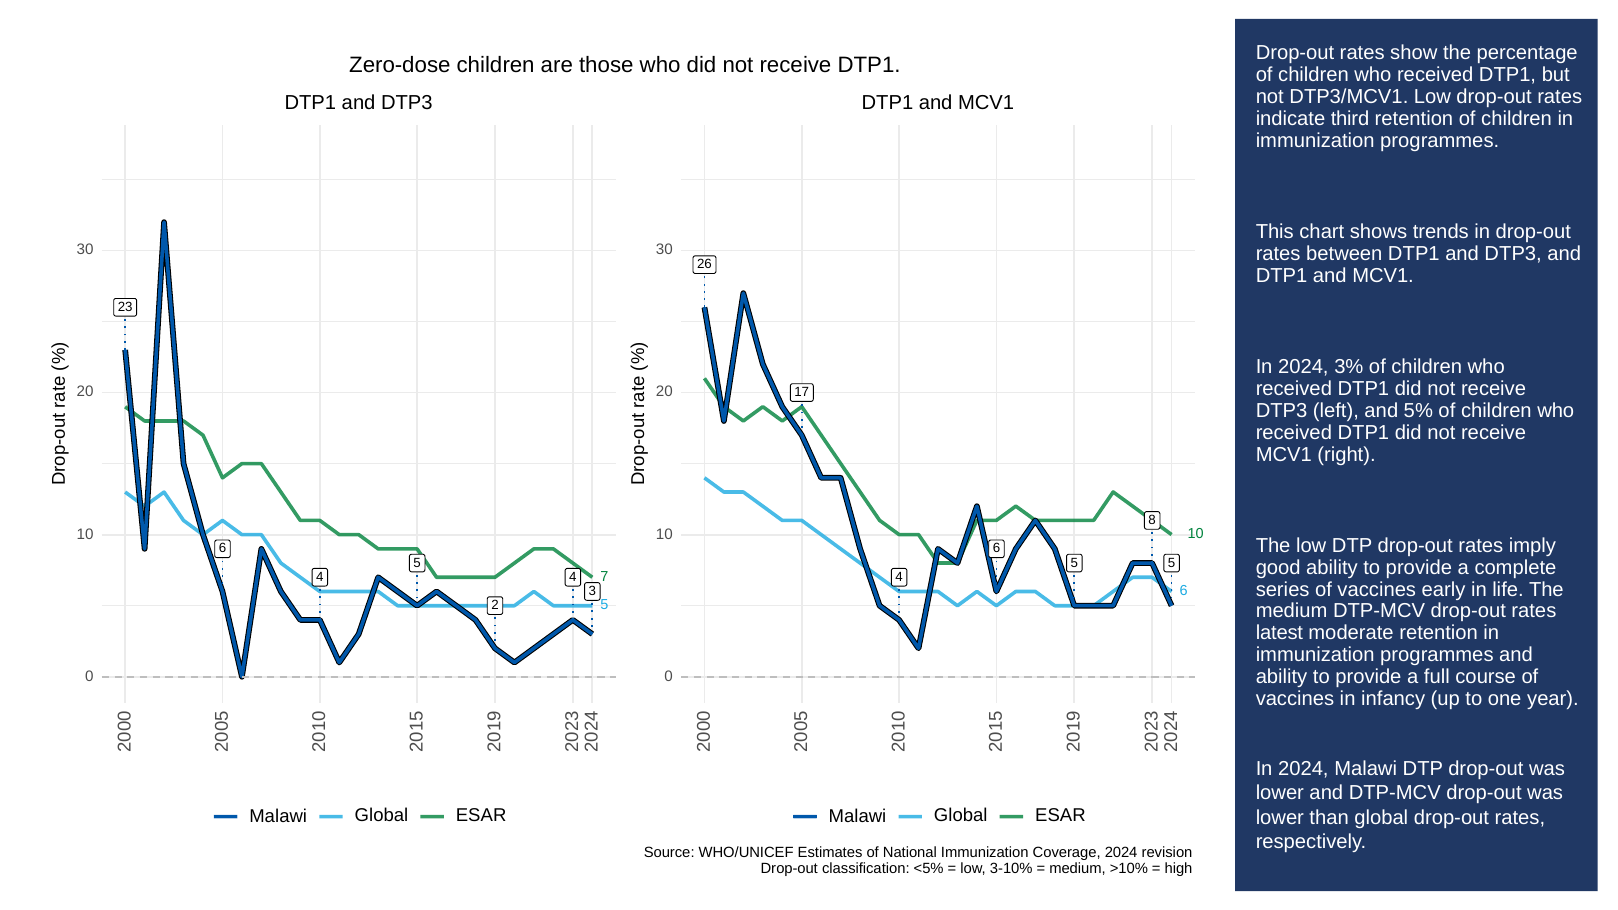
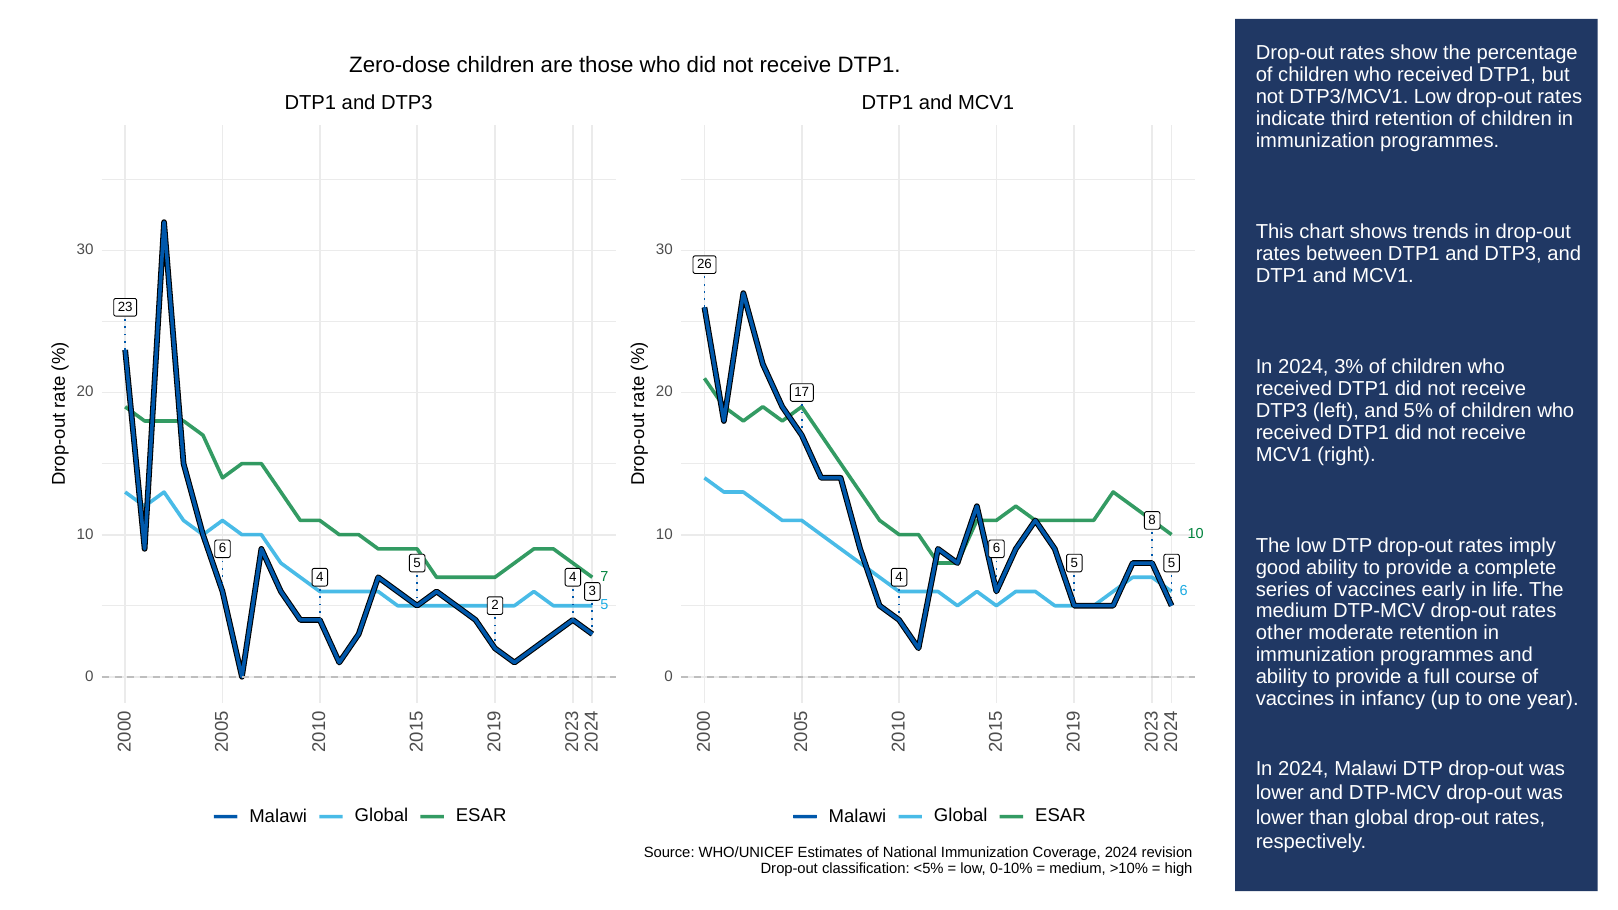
latest: latest -> other
3-10%: 3-10% -> 0-10%
